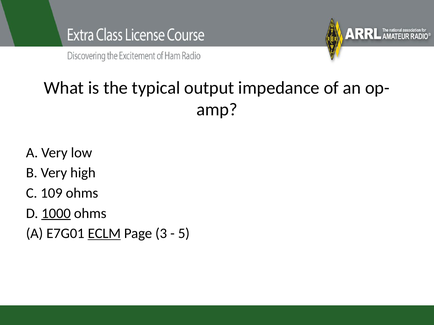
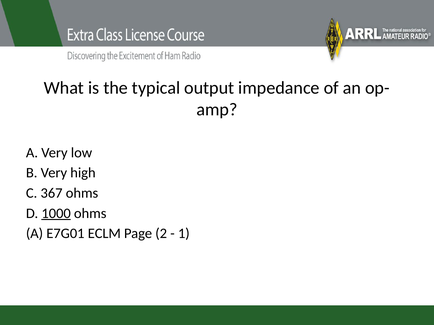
109: 109 -> 367
ECLM underline: present -> none
3: 3 -> 2
5: 5 -> 1
